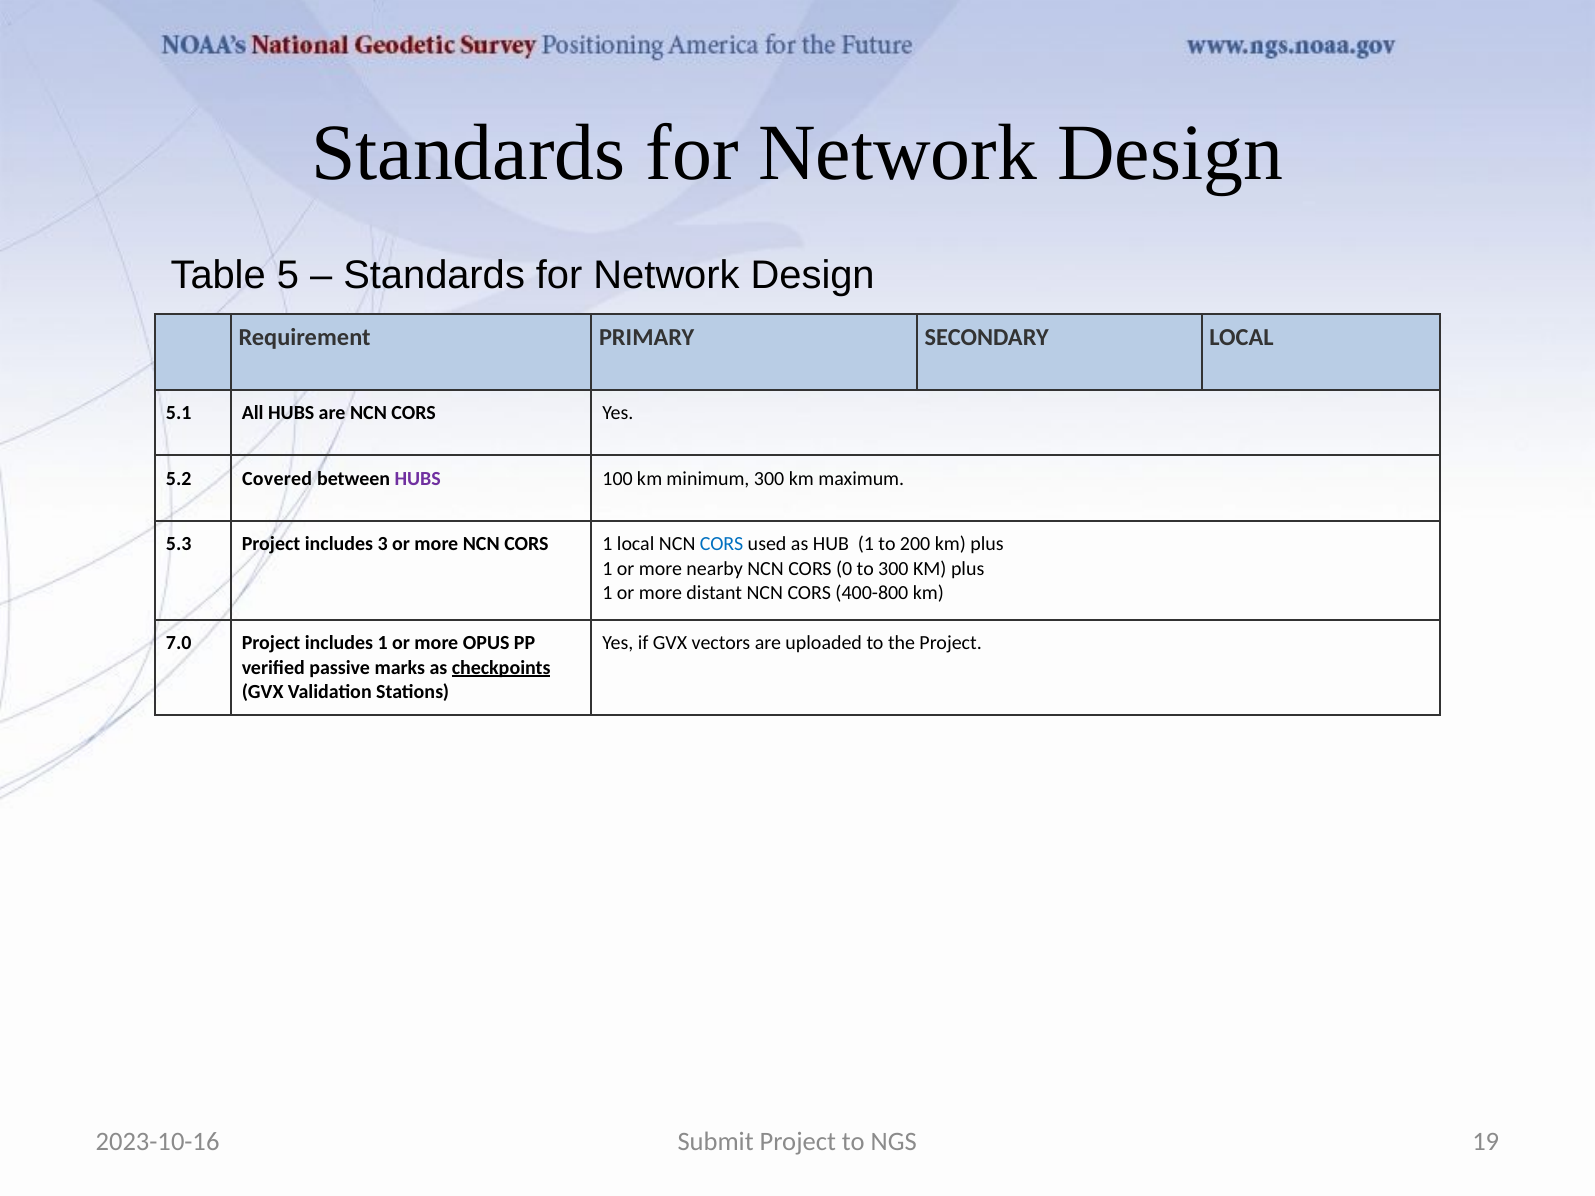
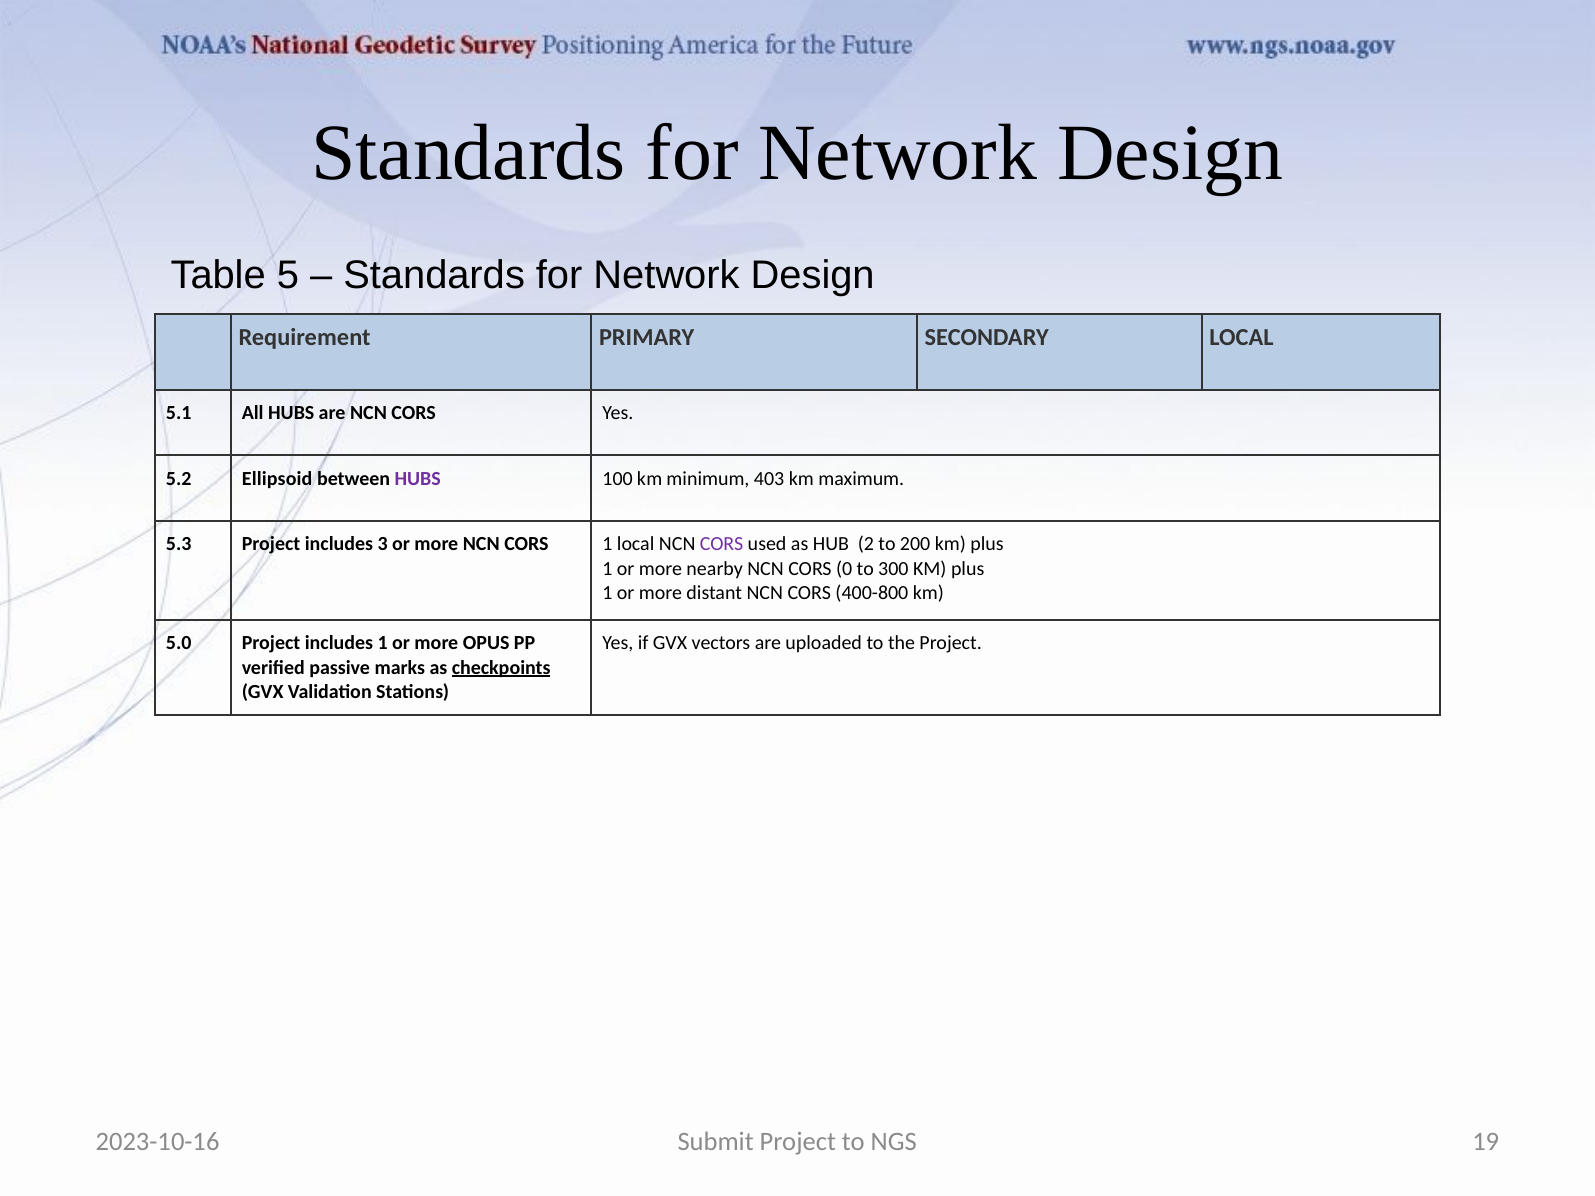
Covered: Covered -> Ellipsoid
minimum 300: 300 -> 403
CORS at (722, 544) colour: blue -> purple
HUB 1: 1 -> 2
7.0: 7.0 -> 5.0
